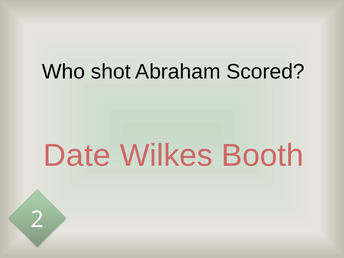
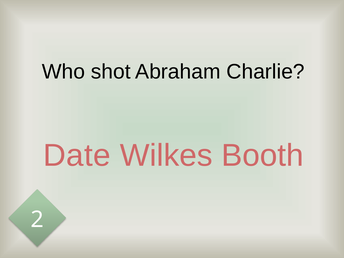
Scored: Scored -> Charlie
